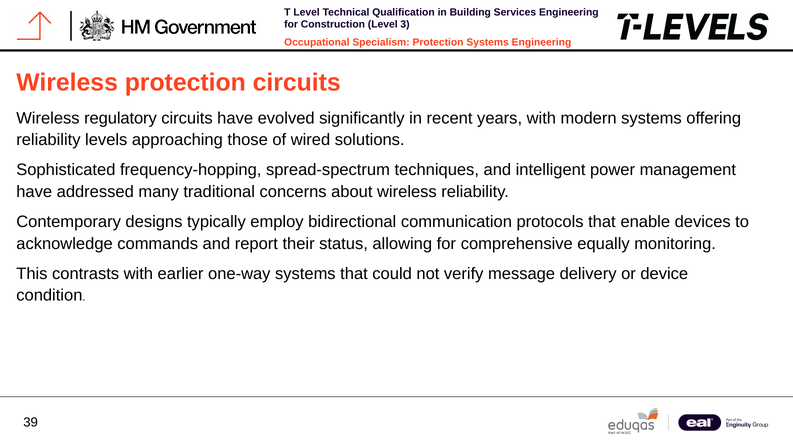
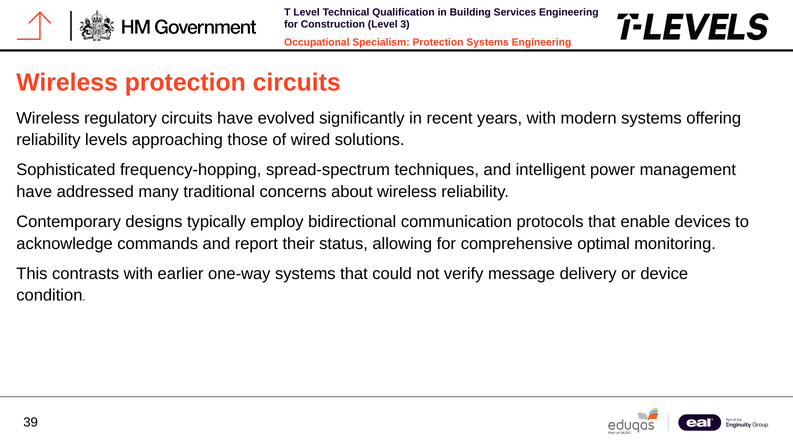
equally: equally -> optimal
